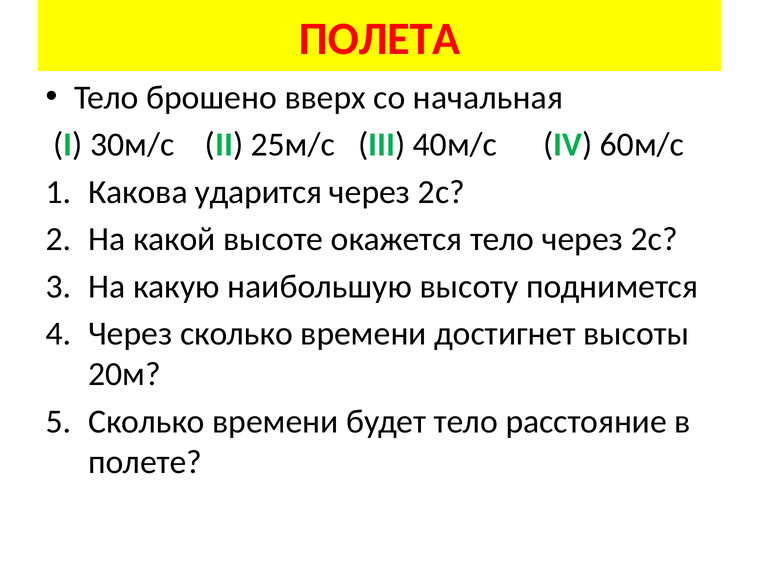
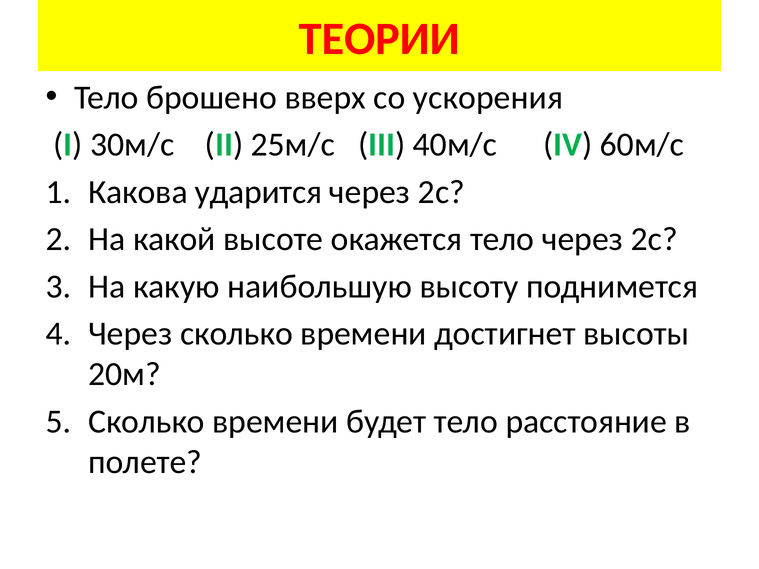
ПОЛЕТА: ПОЛЕТА -> ТЕОРИИ
начальная: начальная -> ускорения
